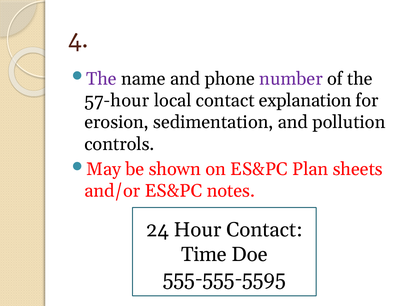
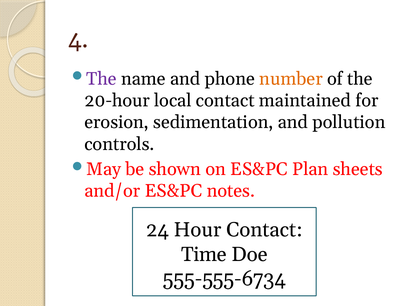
number colour: purple -> orange
57-hour: 57-hour -> 20-hour
explanation: explanation -> maintained
555-555-5595: 555-555-5595 -> 555-555-6734
